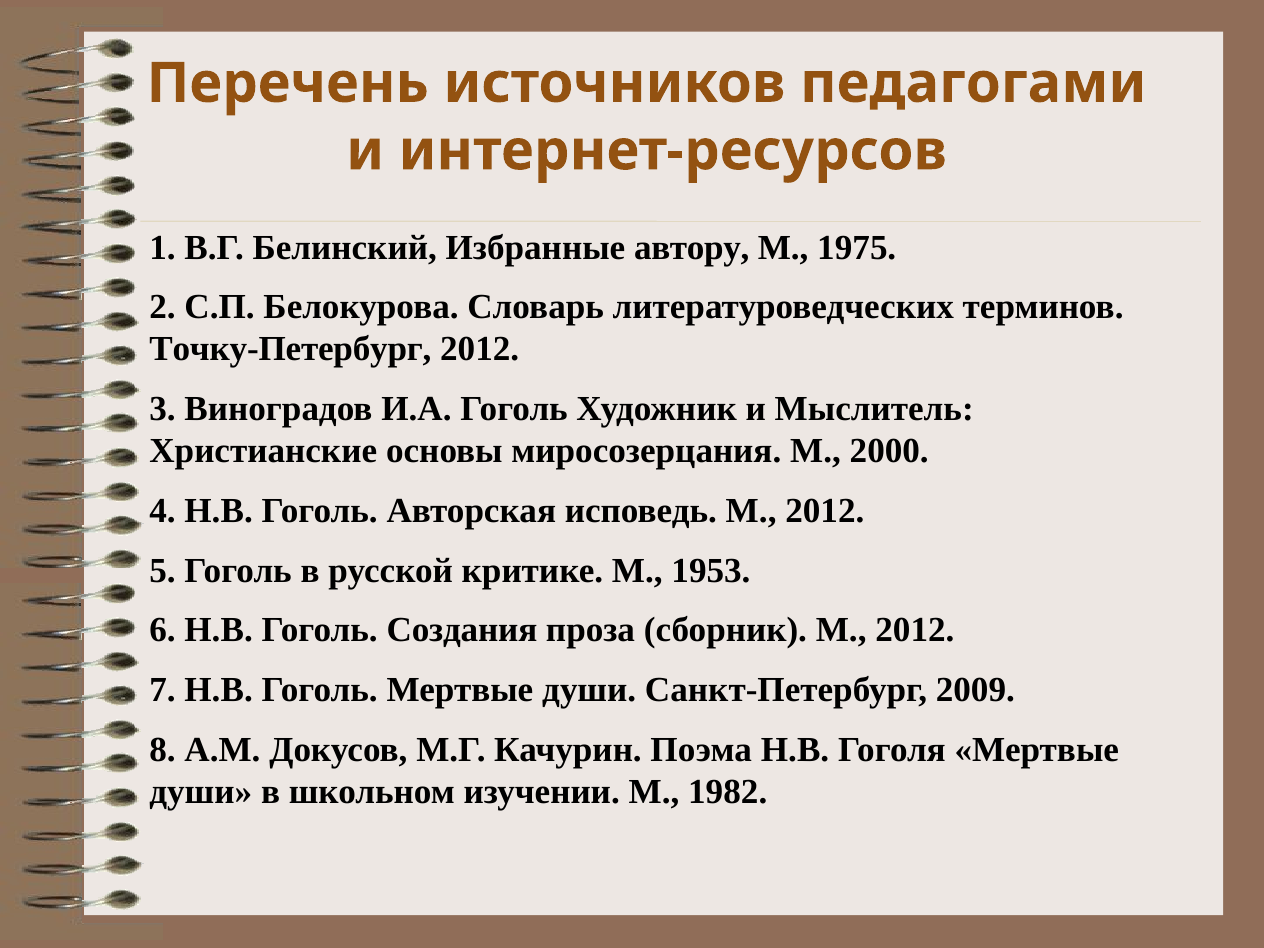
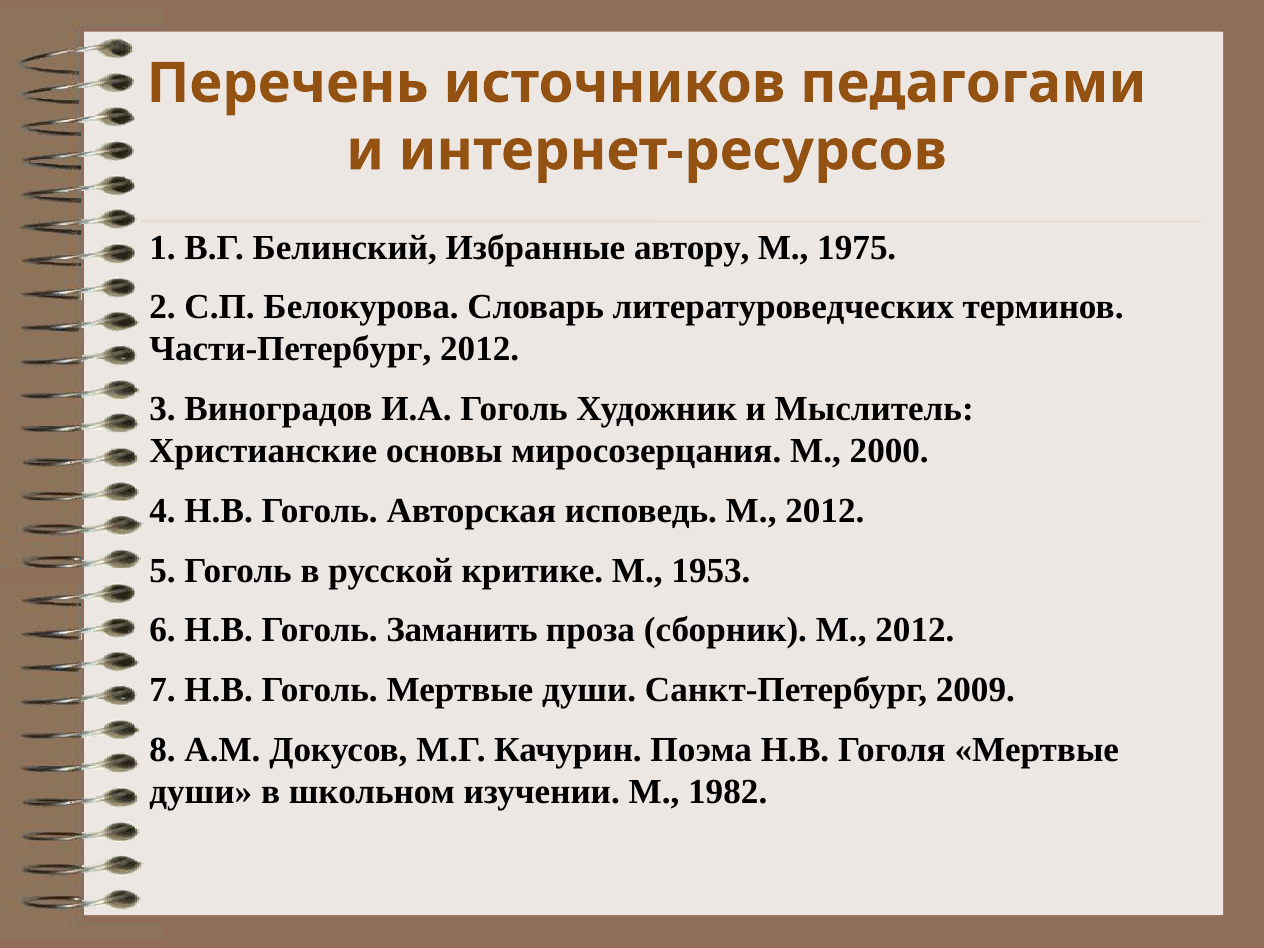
Точку-Петербург: Точку-Петербург -> Части-Петербург
Создания: Создания -> Заманить
